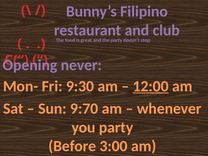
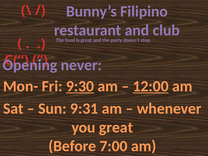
9:30 underline: none -> present
9:70: 9:70 -> 9:31
you party: party -> great
3:00: 3:00 -> 7:00
